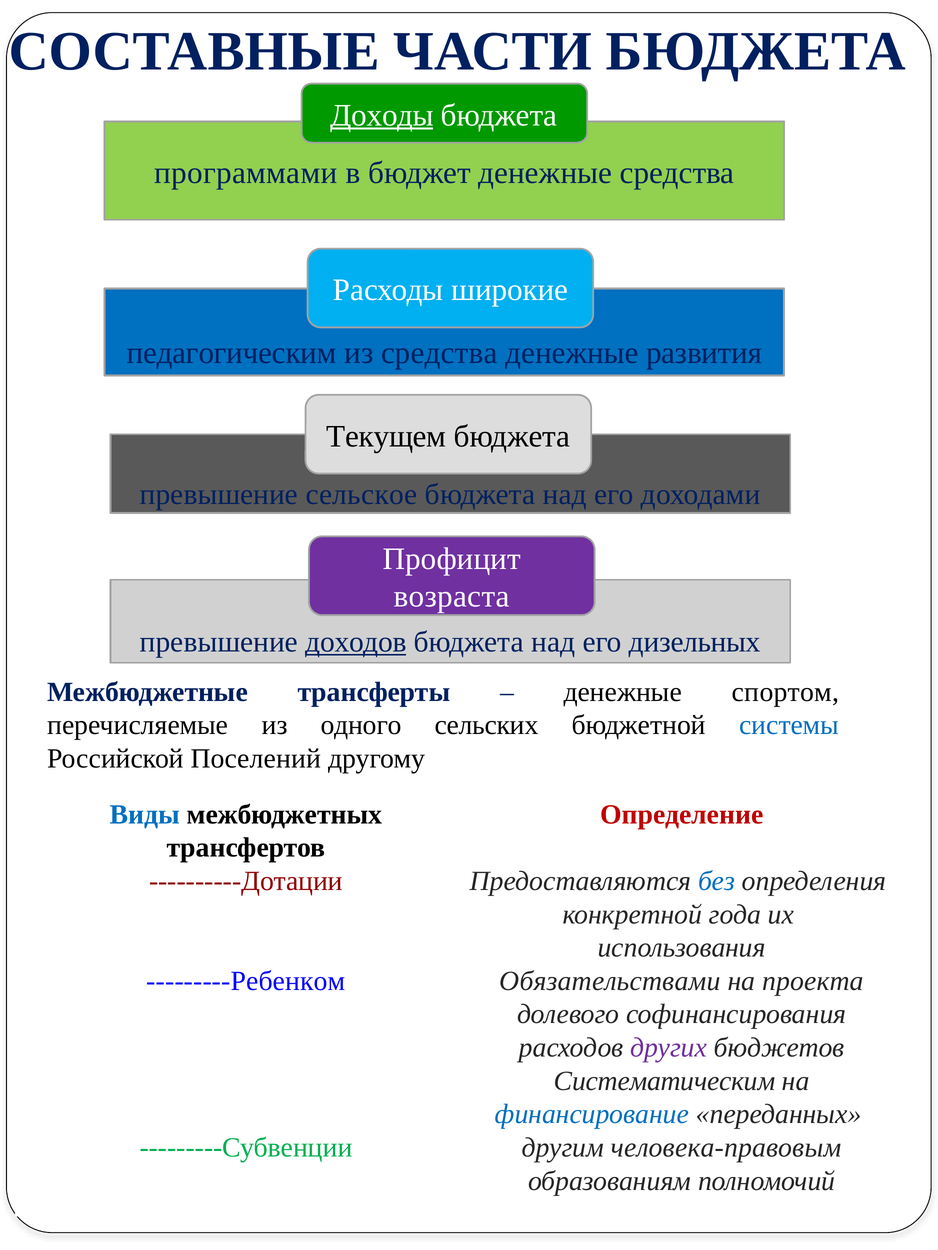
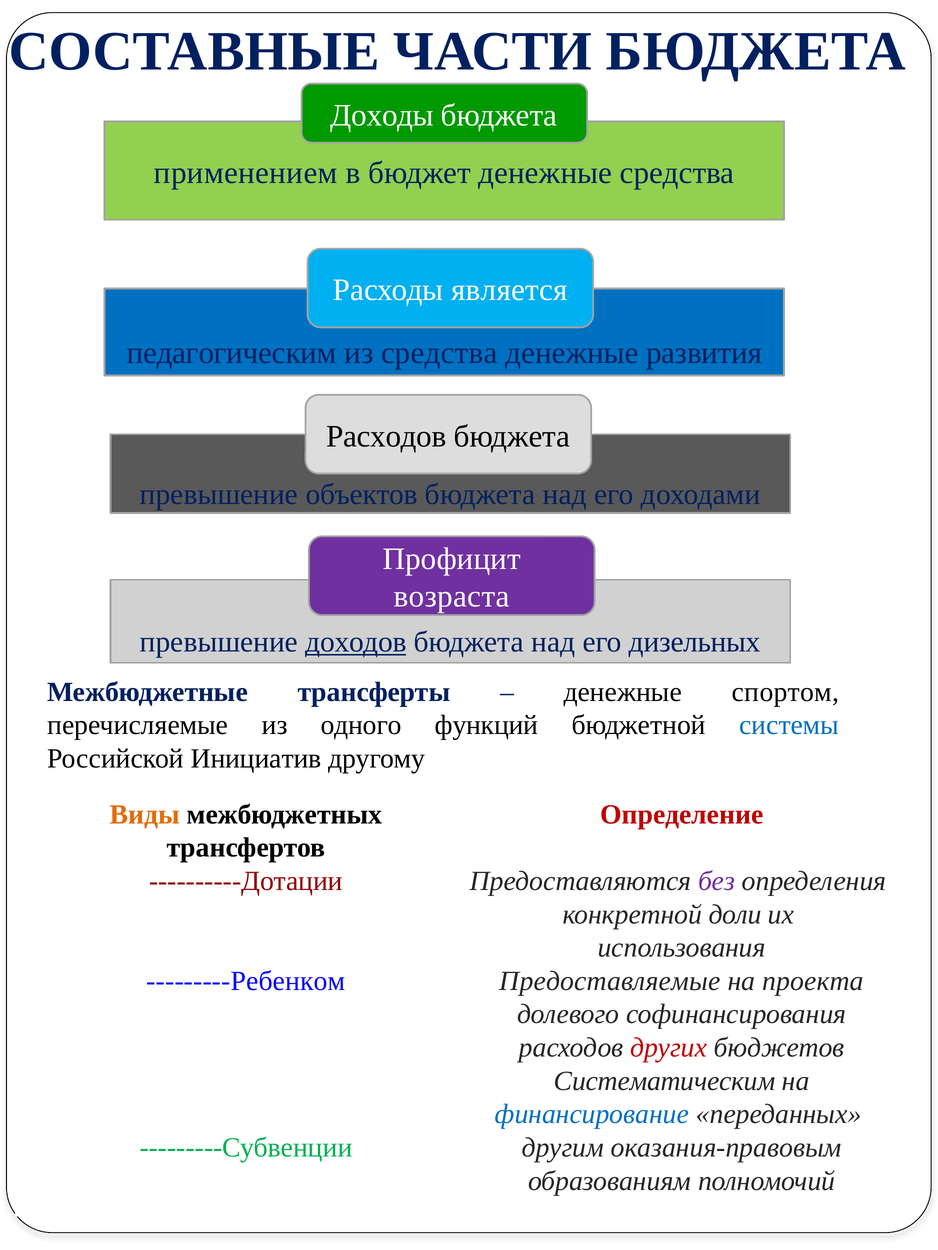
Доходы underline: present -> none
программами: программами -> применением
широкие: широкие -> является
Текущем at (386, 437): Текущем -> Расходов
сельское: сельское -> объектов
сельских: сельских -> функций
Поселений: Поселений -> Инициатив
Виды colour: blue -> orange
без colour: blue -> purple
года: года -> доли
Обязательствами: Обязательствами -> Предоставляемые
других colour: purple -> red
человека-правовым: человека-правовым -> оказания-правовым
